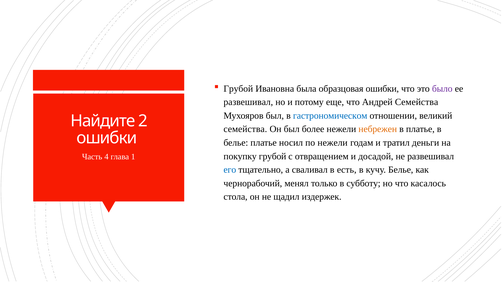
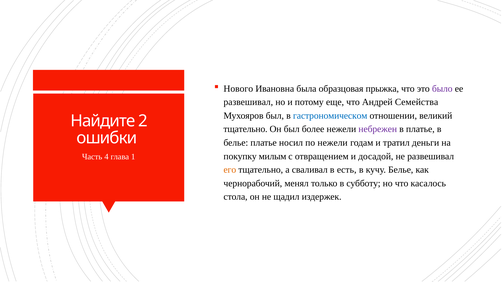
Грубой at (238, 89): Грубой -> Нового
образцовая ошибки: ошибки -> прыжка
семейства at (245, 129): семейства -> тщательно
небрежен colour: orange -> purple
покупку грубой: грубой -> милым
его colour: blue -> orange
